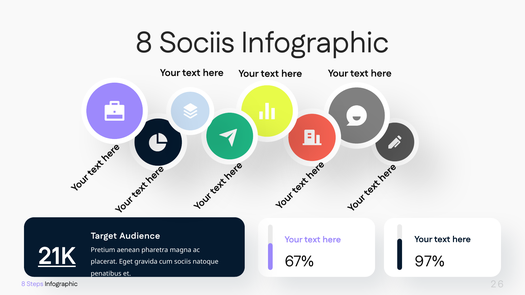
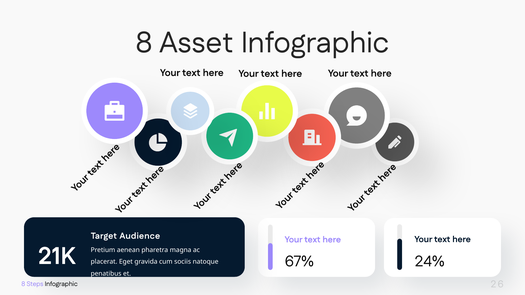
8 Sociis: Sociis -> Asset
21K underline: present -> none
97%: 97% -> 24%
